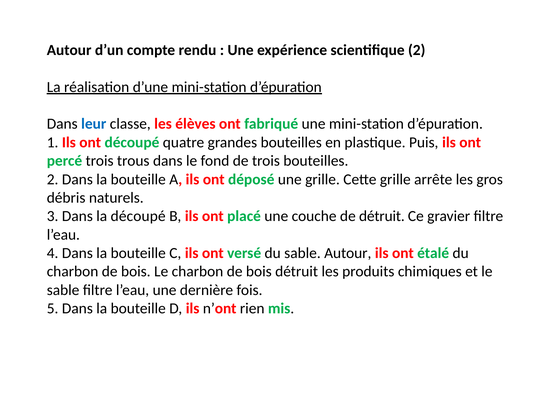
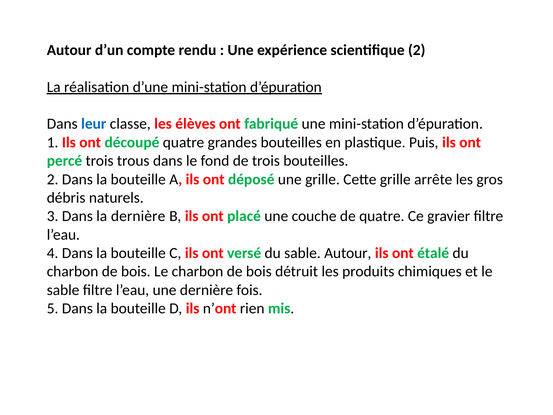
la découpé: découpé -> dernière
de détruit: détruit -> quatre
